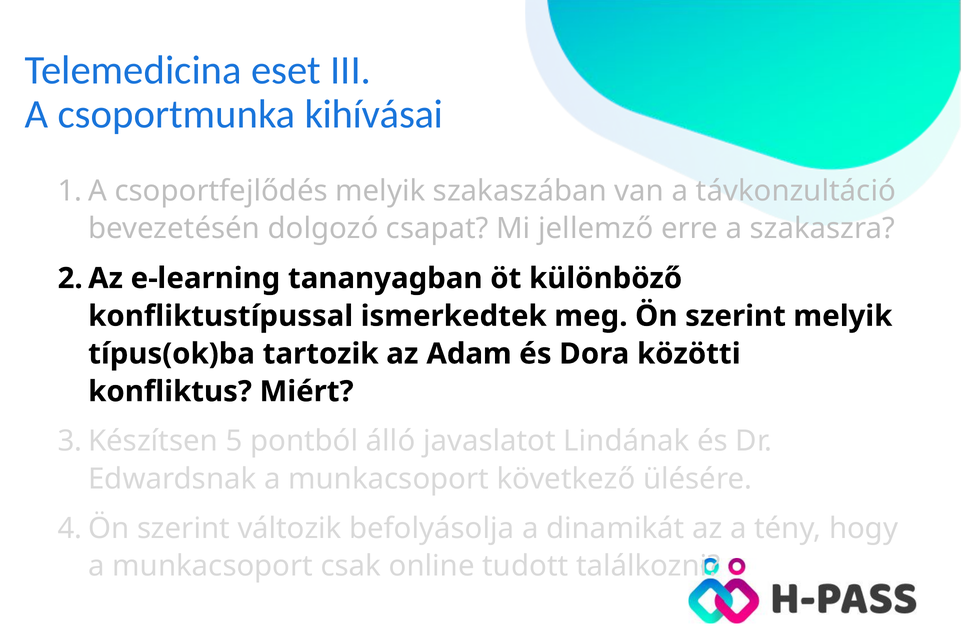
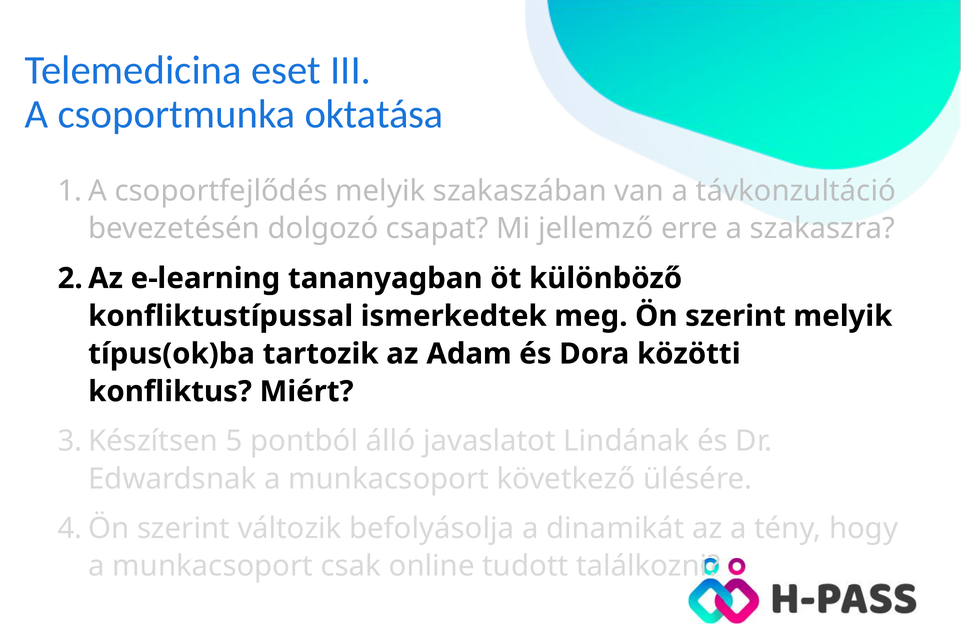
kihívásai: kihívásai -> oktatása
